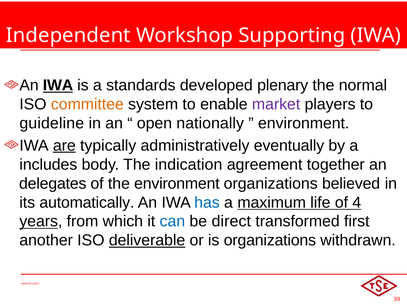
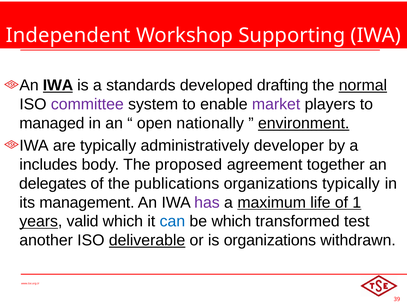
plenary: plenary -> drafting
normal underline: none -> present
committee colour: orange -> purple
guideline: guideline -> managed
environment at (304, 123) underline: none -> present
are underline: present -> none
eventually: eventually -> developer
indication: indication -> proposed
the environment: environment -> publications
organizations believed: believed -> typically
automatically: automatically -> management
has colour: blue -> purple
4: 4 -> 1
from: from -> valid
be direct: direct -> which
first: first -> test
